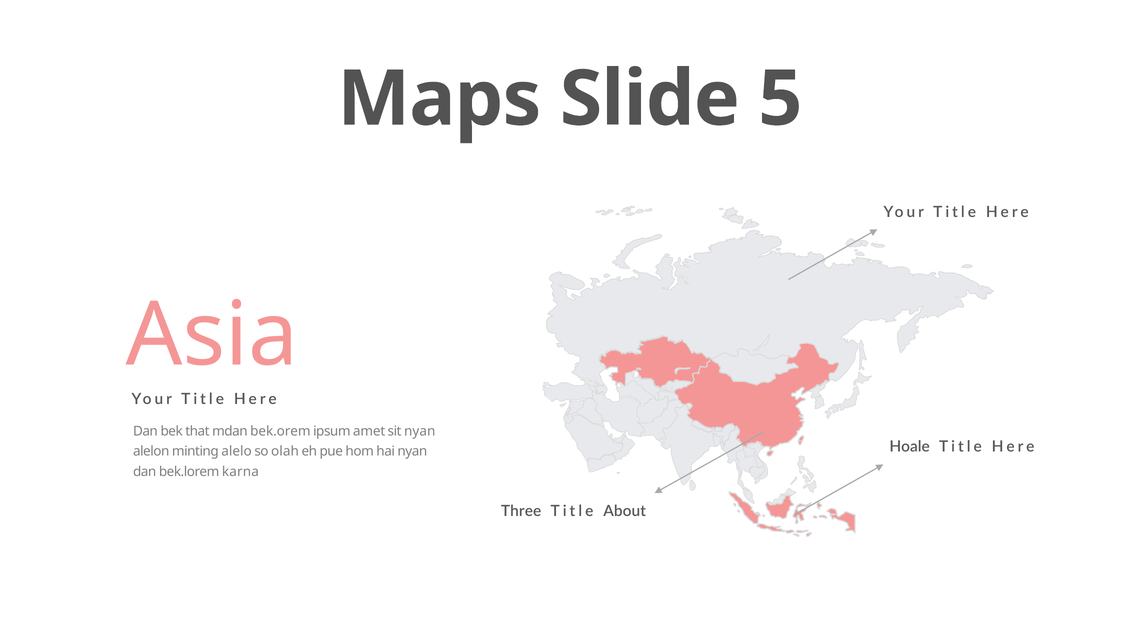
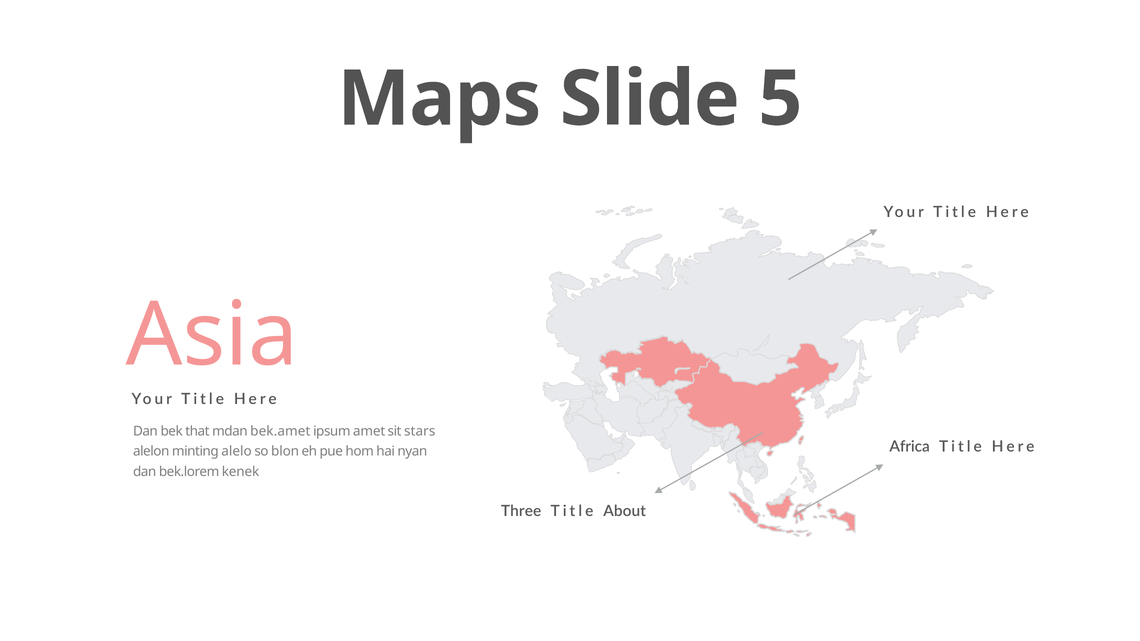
bek.orem: bek.orem -> bek.amet
sit nyan: nyan -> stars
Hoale: Hoale -> Africa
olah: olah -> blon
karna: karna -> kenek
